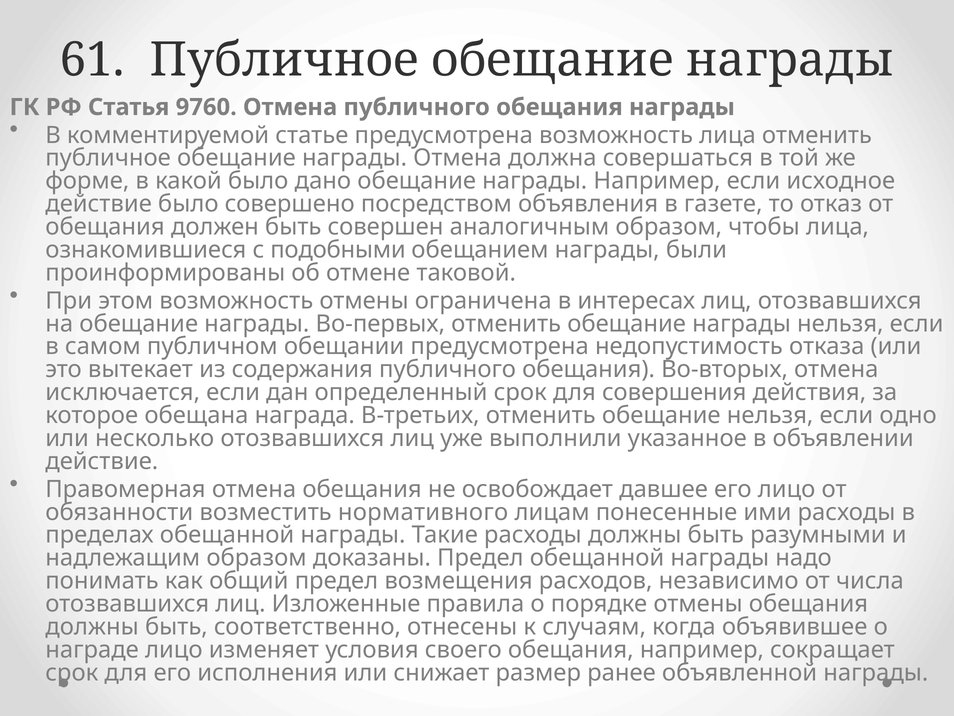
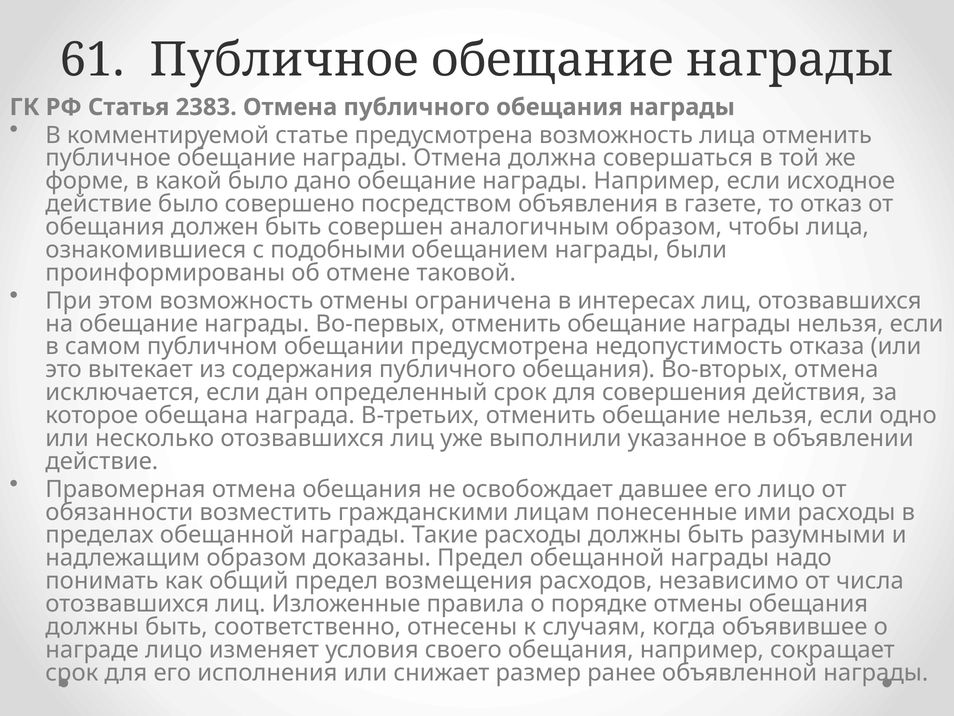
9760: 9760 -> 2383
нормативного: нормативного -> гражданскими
